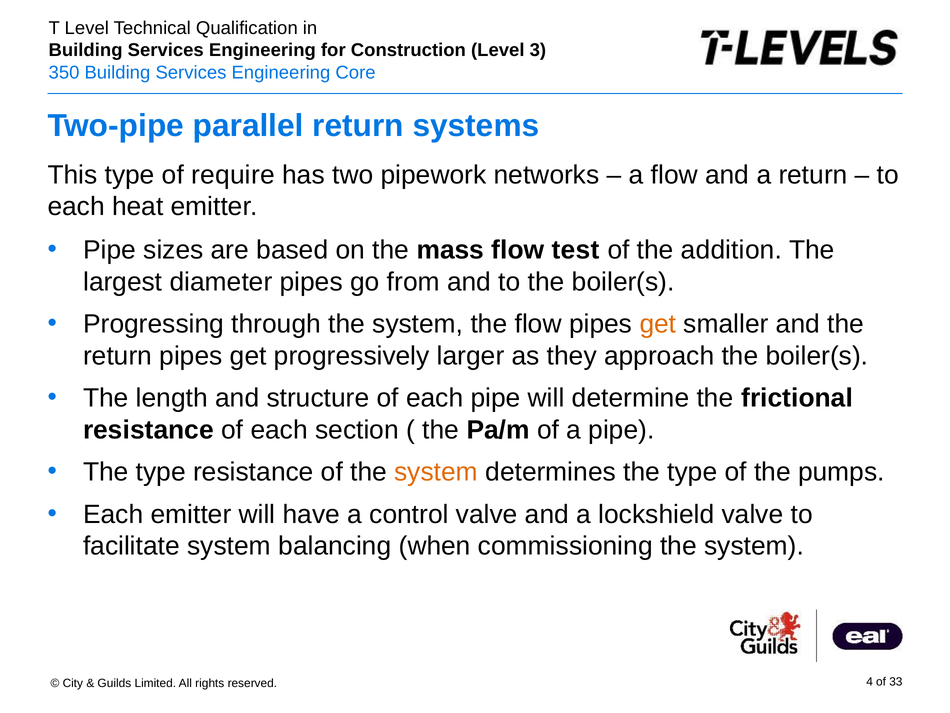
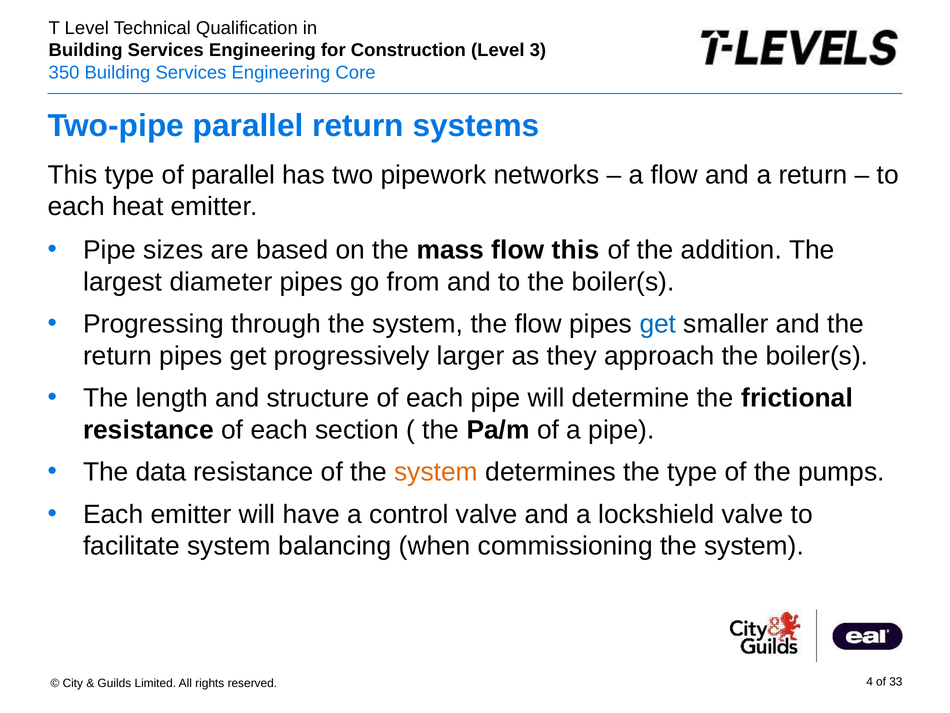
of require: require -> parallel
flow test: test -> this
get at (658, 324) colour: orange -> blue
type at (161, 472): type -> data
